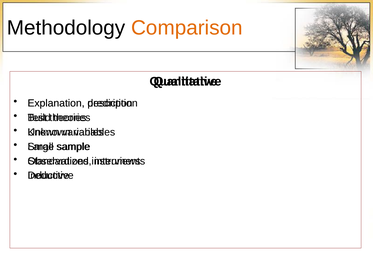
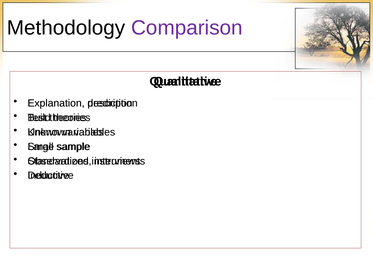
Comparison colour: orange -> purple
